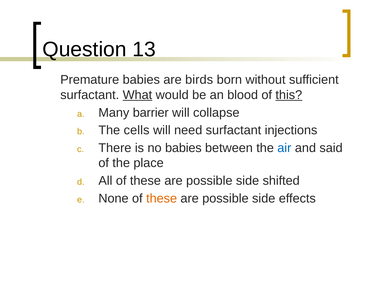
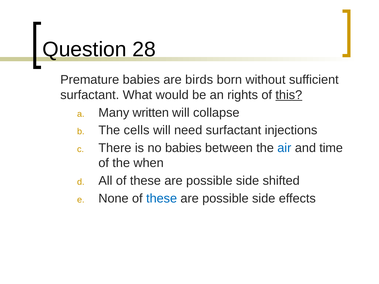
13: 13 -> 28
What underline: present -> none
blood: blood -> rights
barrier: barrier -> written
said: said -> time
place: place -> when
these at (162, 199) colour: orange -> blue
